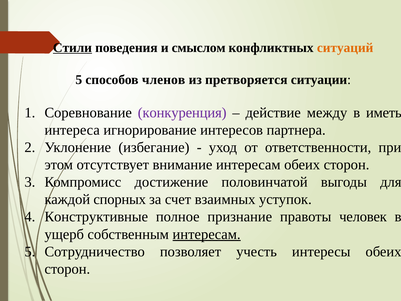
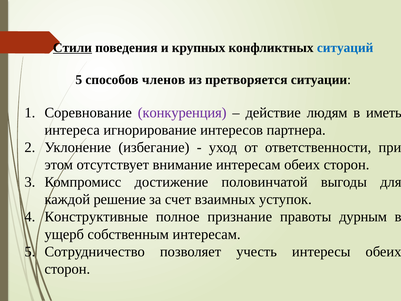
смыслом: смыслом -> крупных
ситуаций colour: orange -> blue
между: между -> людям
спорных: спорных -> решение
человек: человек -> дурным
интересам at (207, 234) underline: present -> none
